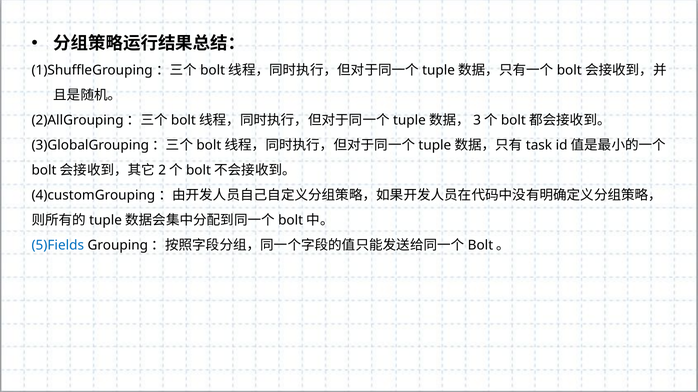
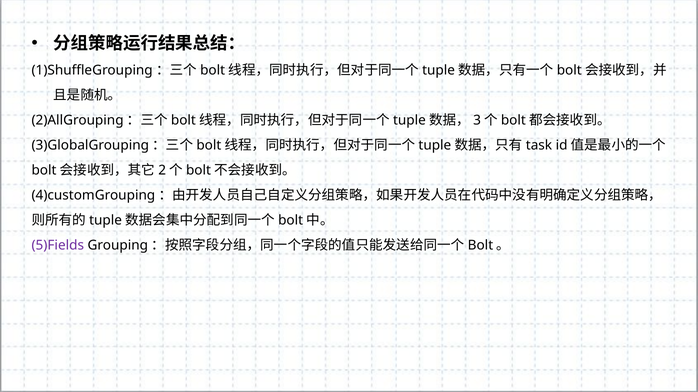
5)Fields colour: blue -> purple
